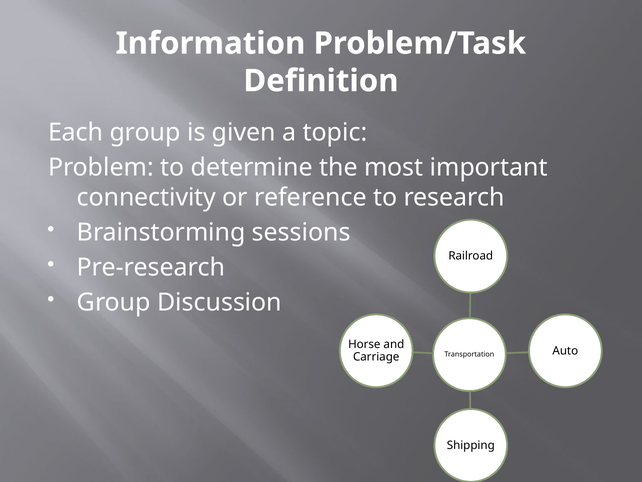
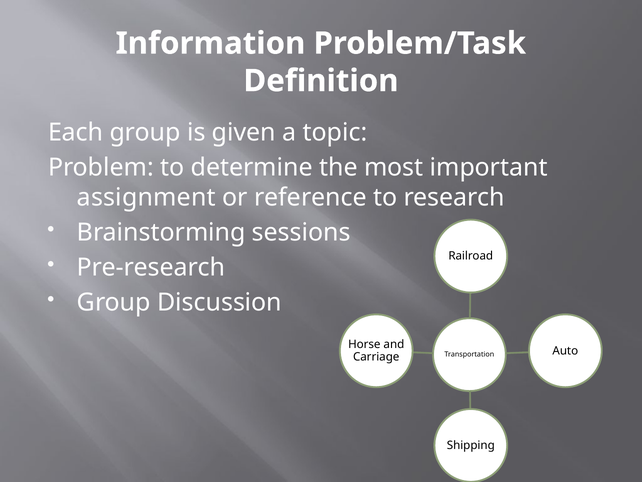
connectivity: connectivity -> assignment
